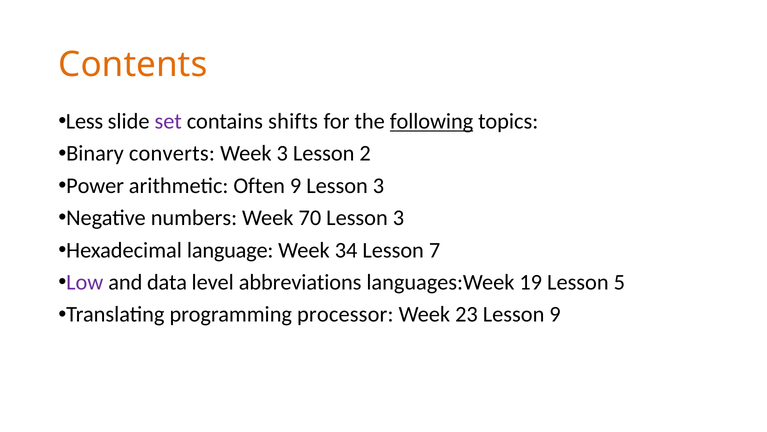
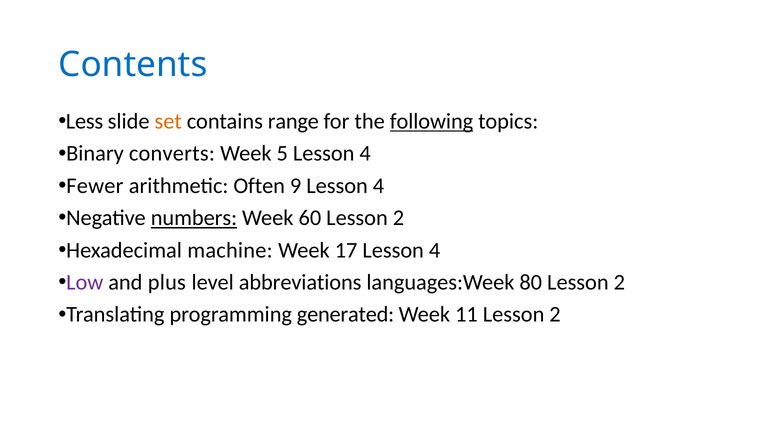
Contents colour: orange -> blue
set colour: purple -> orange
shifts: shifts -> range
Week 3: 3 -> 5
2 at (365, 153): 2 -> 4
Power: Power -> Fewer
9 Lesson 3: 3 -> 4
numbers underline: none -> present
70: 70 -> 60
3 at (398, 218): 3 -> 2
language: language -> machine
34: 34 -> 17
7 at (435, 250): 7 -> 4
data: data -> plus
19: 19 -> 80
5 at (619, 282): 5 -> 2
processor: processor -> generated
23: 23 -> 11
9 at (555, 314): 9 -> 2
